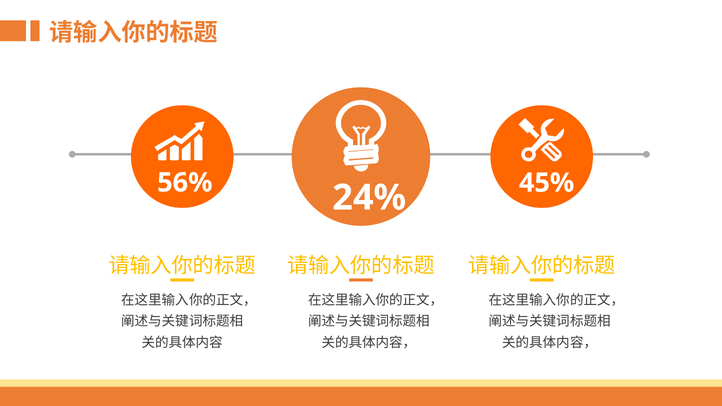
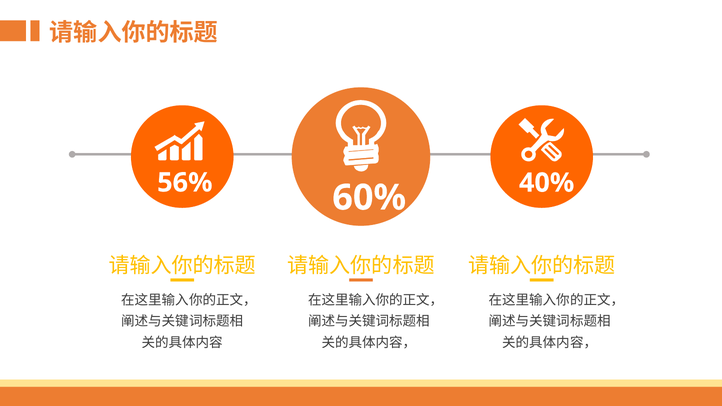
45%: 45% -> 40%
24%: 24% -> 60%
